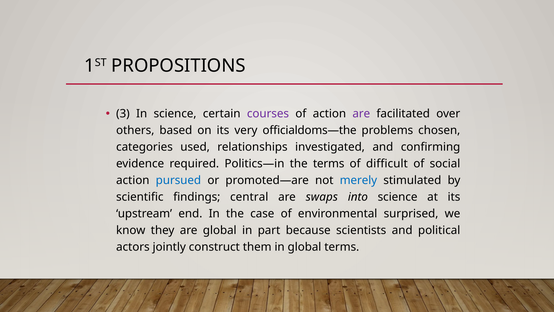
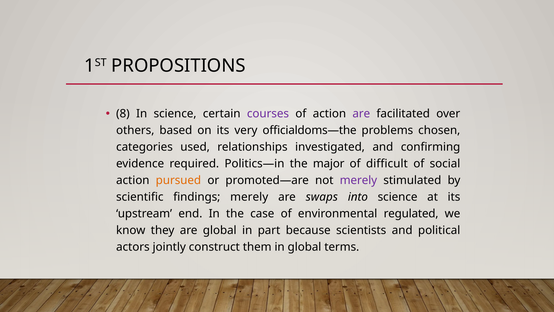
3: 3 -> 8
the terms: terms -> major
pursued colour: blue -> orange
merely at (358, 180) colour: blue -> purple
findings central: central -> merely
surprised: surprised -> regulated
